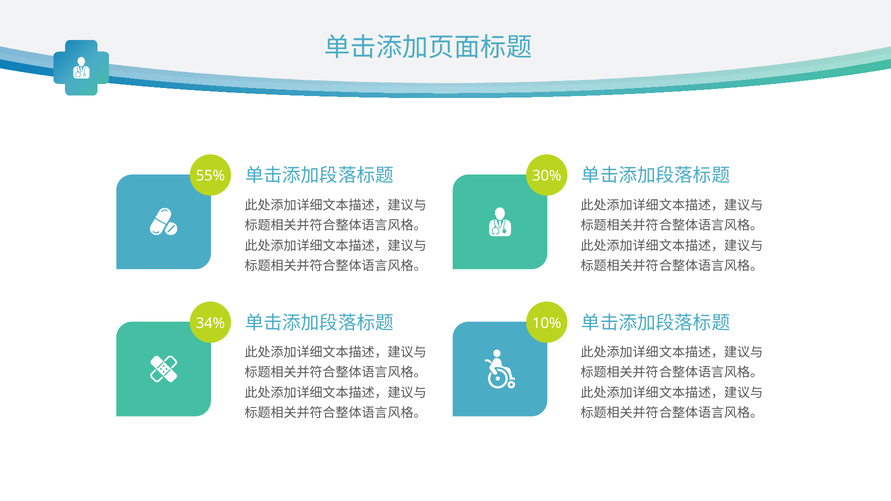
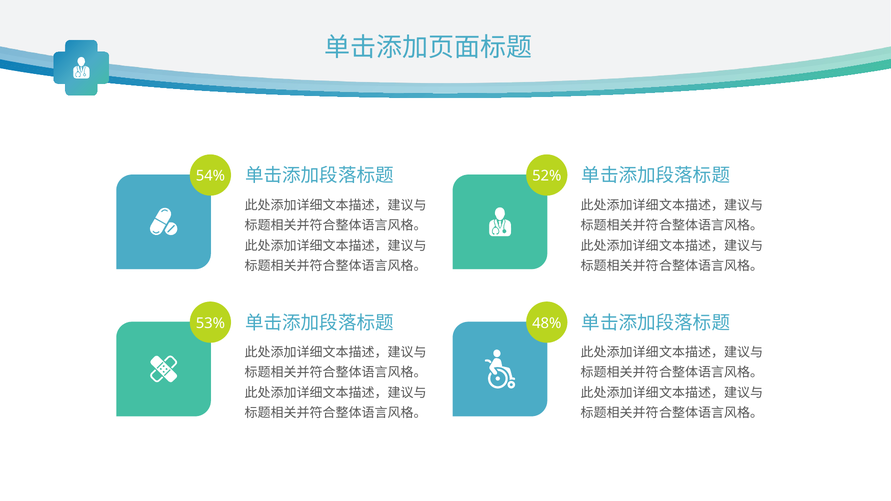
55%: 55% -> 54%
30%: 30% -> 52%
34%: 34% -> 53%
10%: 10% -> 48%
